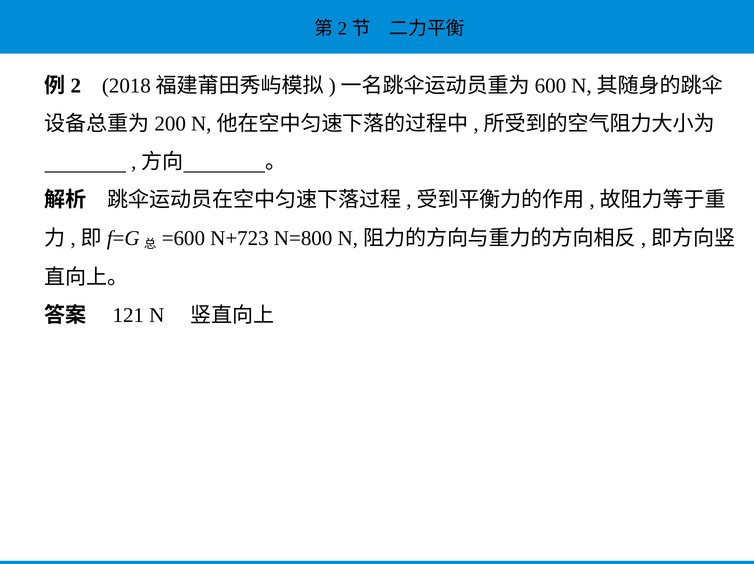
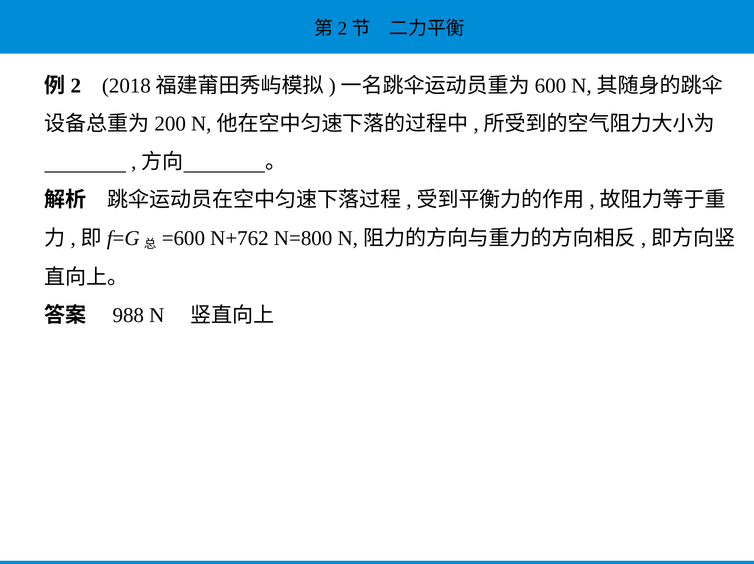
N+723: N+723 -> N+762
121: 121 -> 988
